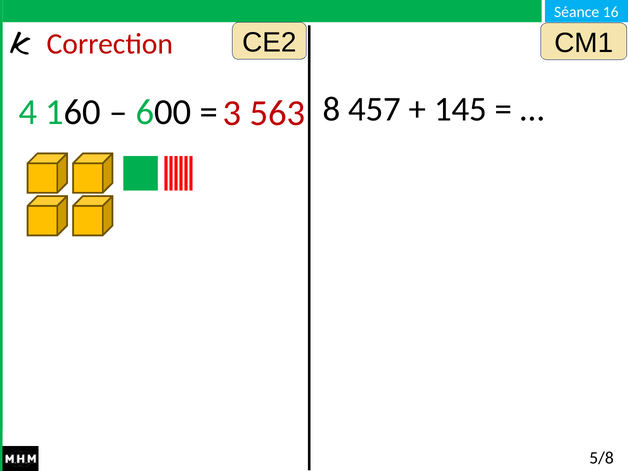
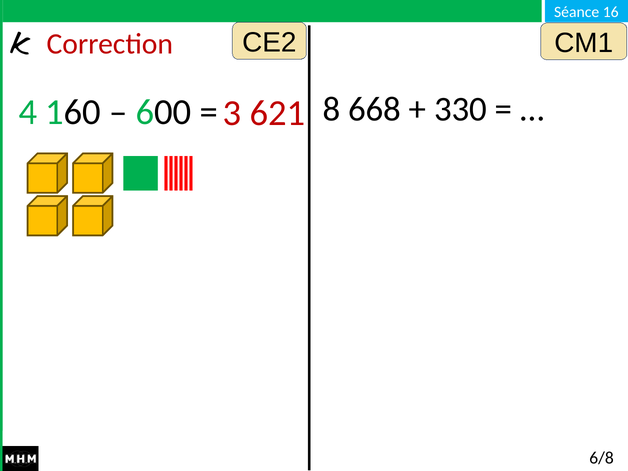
457: 457 -> 668
145: 145 -> 330
563: 563 -> 621
5/8: 5/8 -> 6/8
